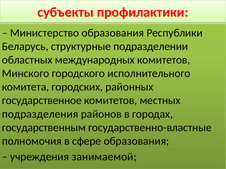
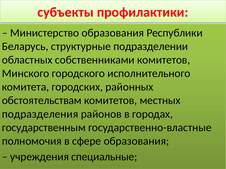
международных: международных -> собственниками
государственное: государственное -> обстоятельствам
занимаемой: занимаемой -> специальные
